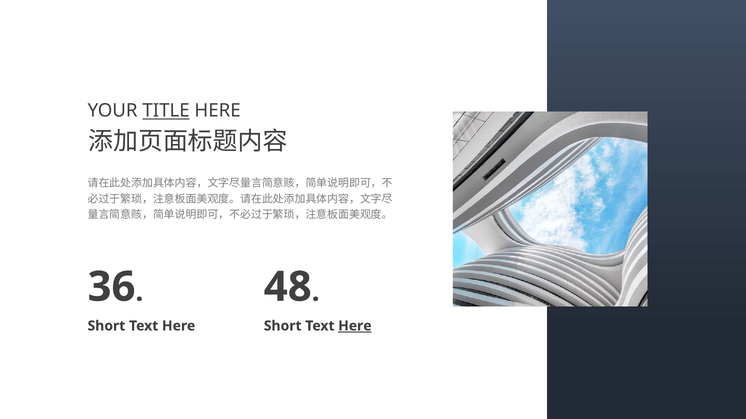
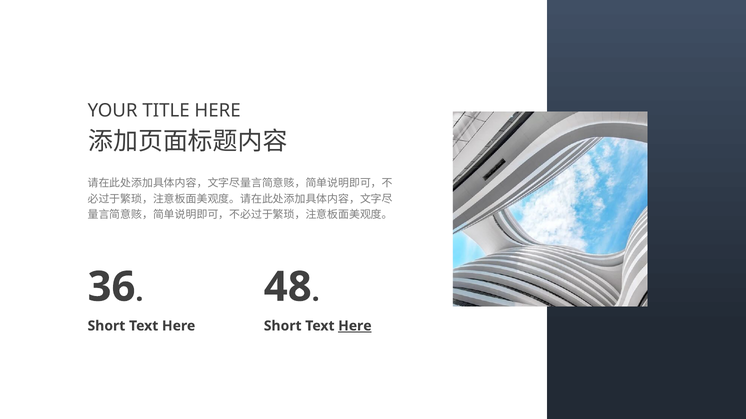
TITLE underline: present -> none
